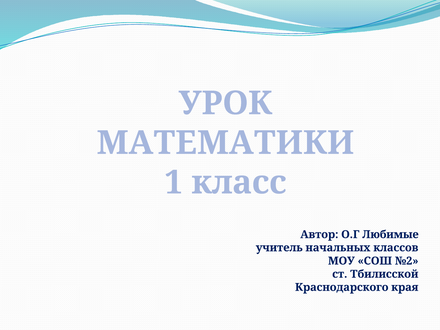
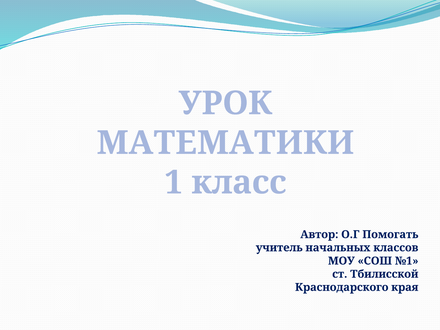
Любимые: Любимые -> Помогать
№2: №2 -> №1
